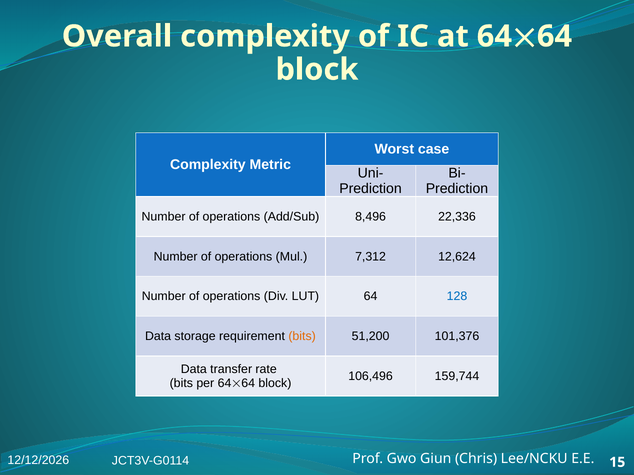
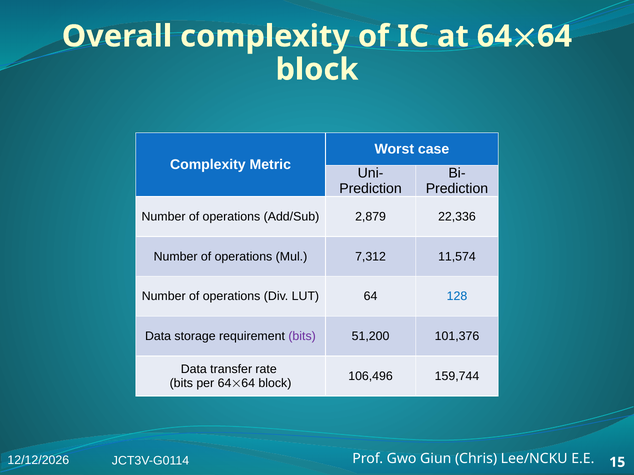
8,496: 8,496 -> 2,879
12,624: 12,624 -> 11,574
bits at (302, 337) colour: orange -> purple
